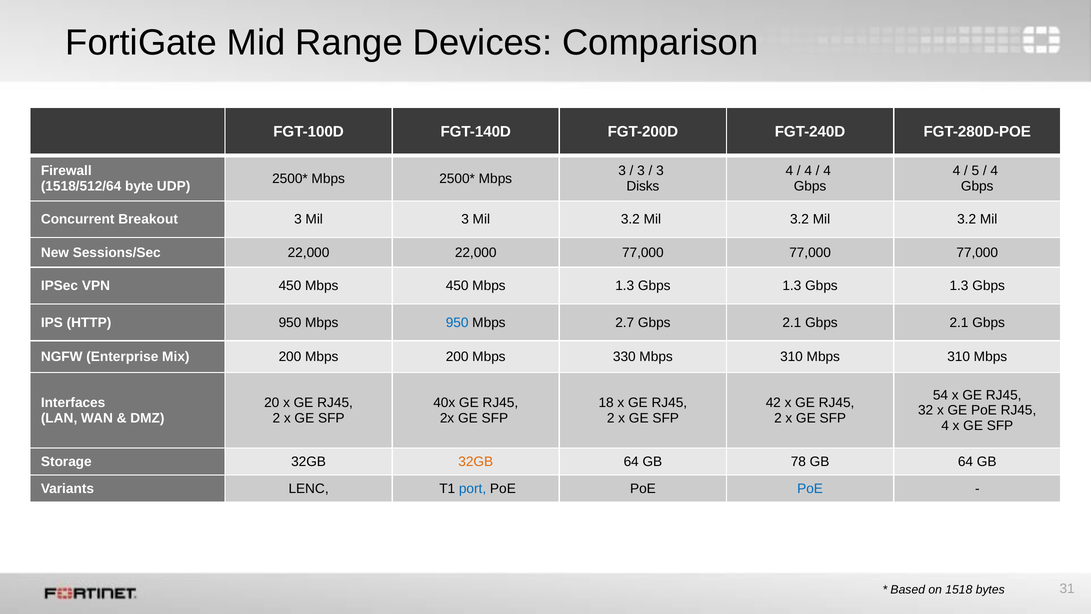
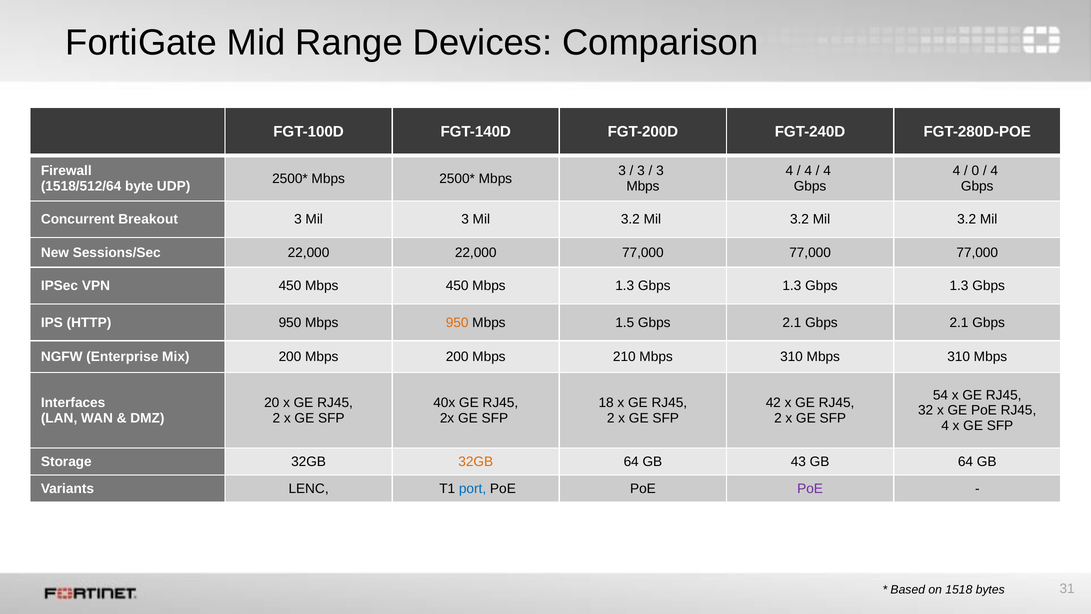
5: 5 -> 0
Disks at (643, 186): Disks -> Mbps
950 at (457, 322) colour: blue -> orange
2.7: 2.7 -> 1.5
330: 330 -> 210
78: 78 -> 43
PoE at (810, 489) colour: blue -> purple
